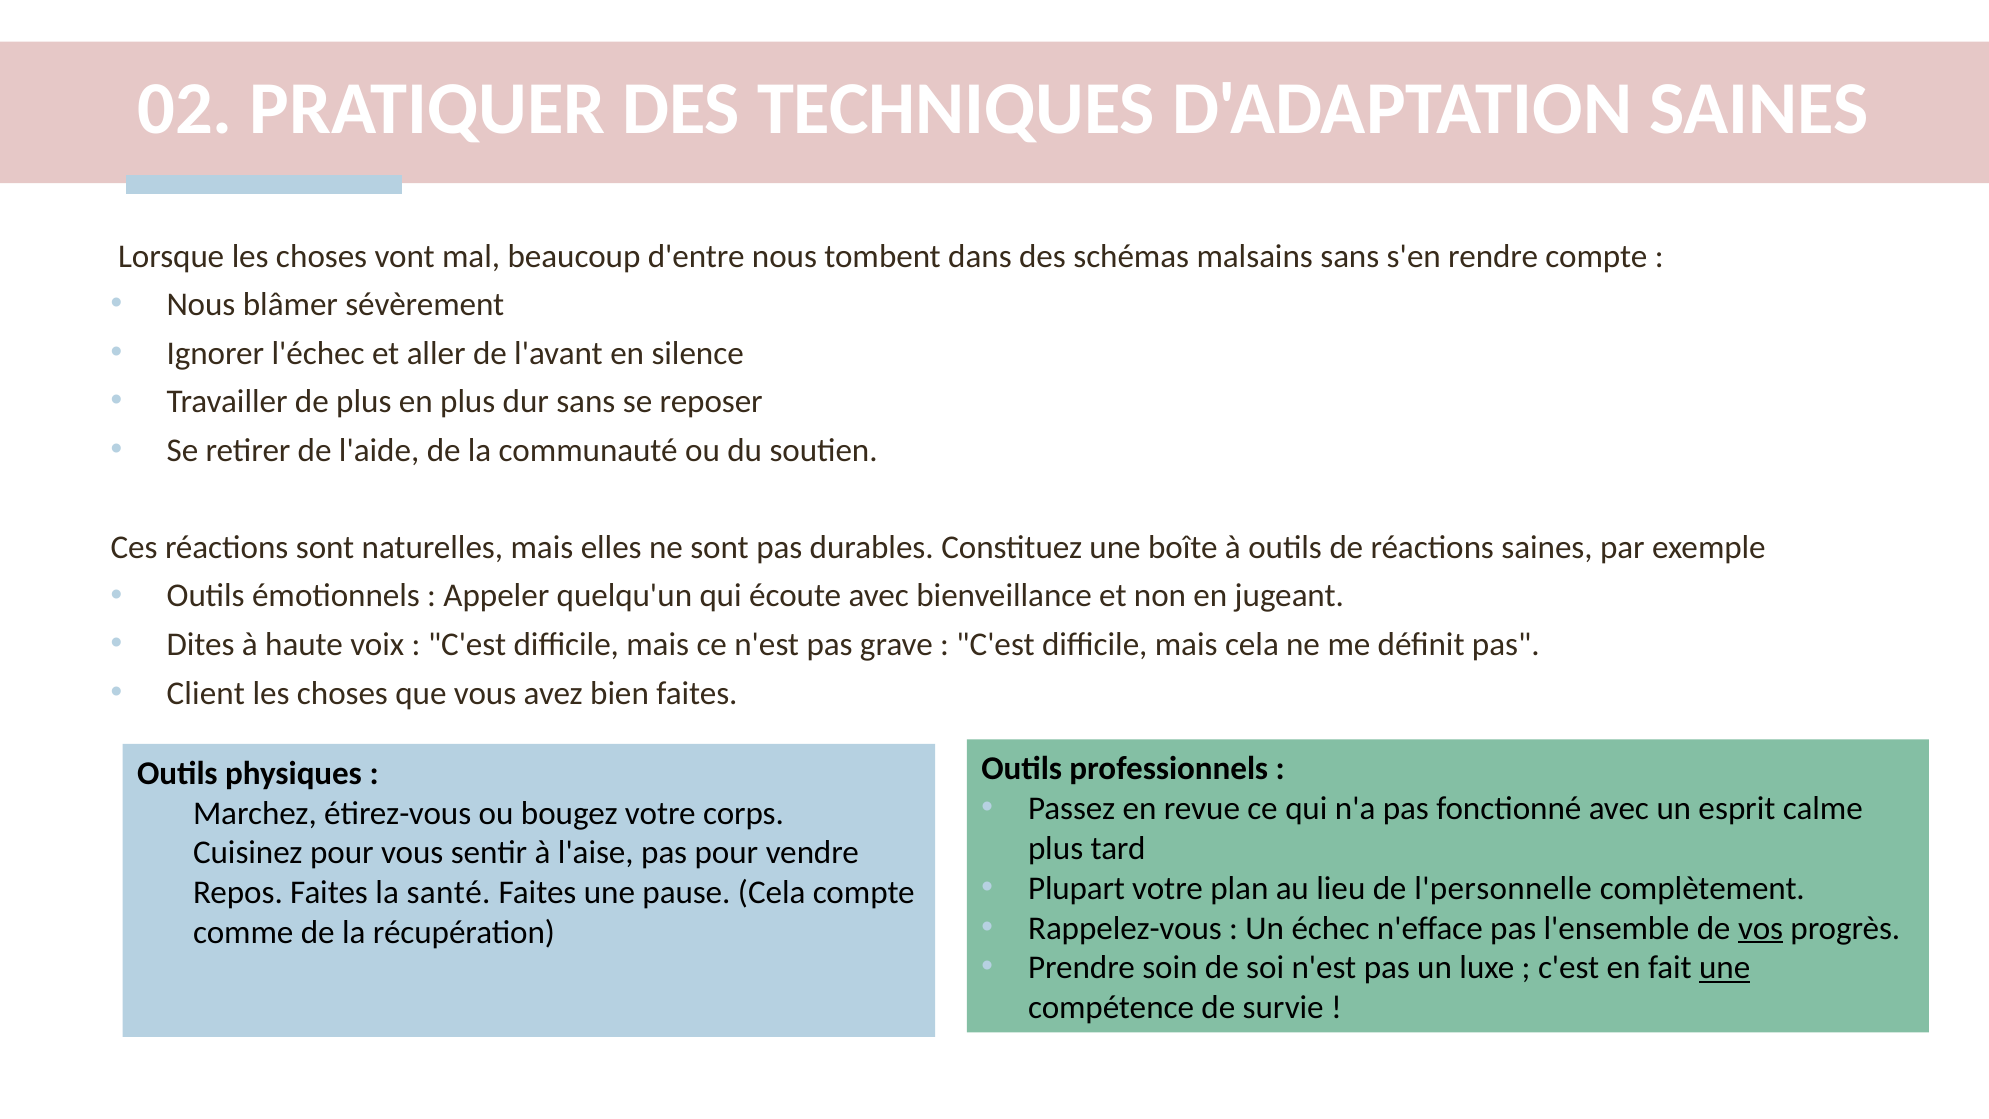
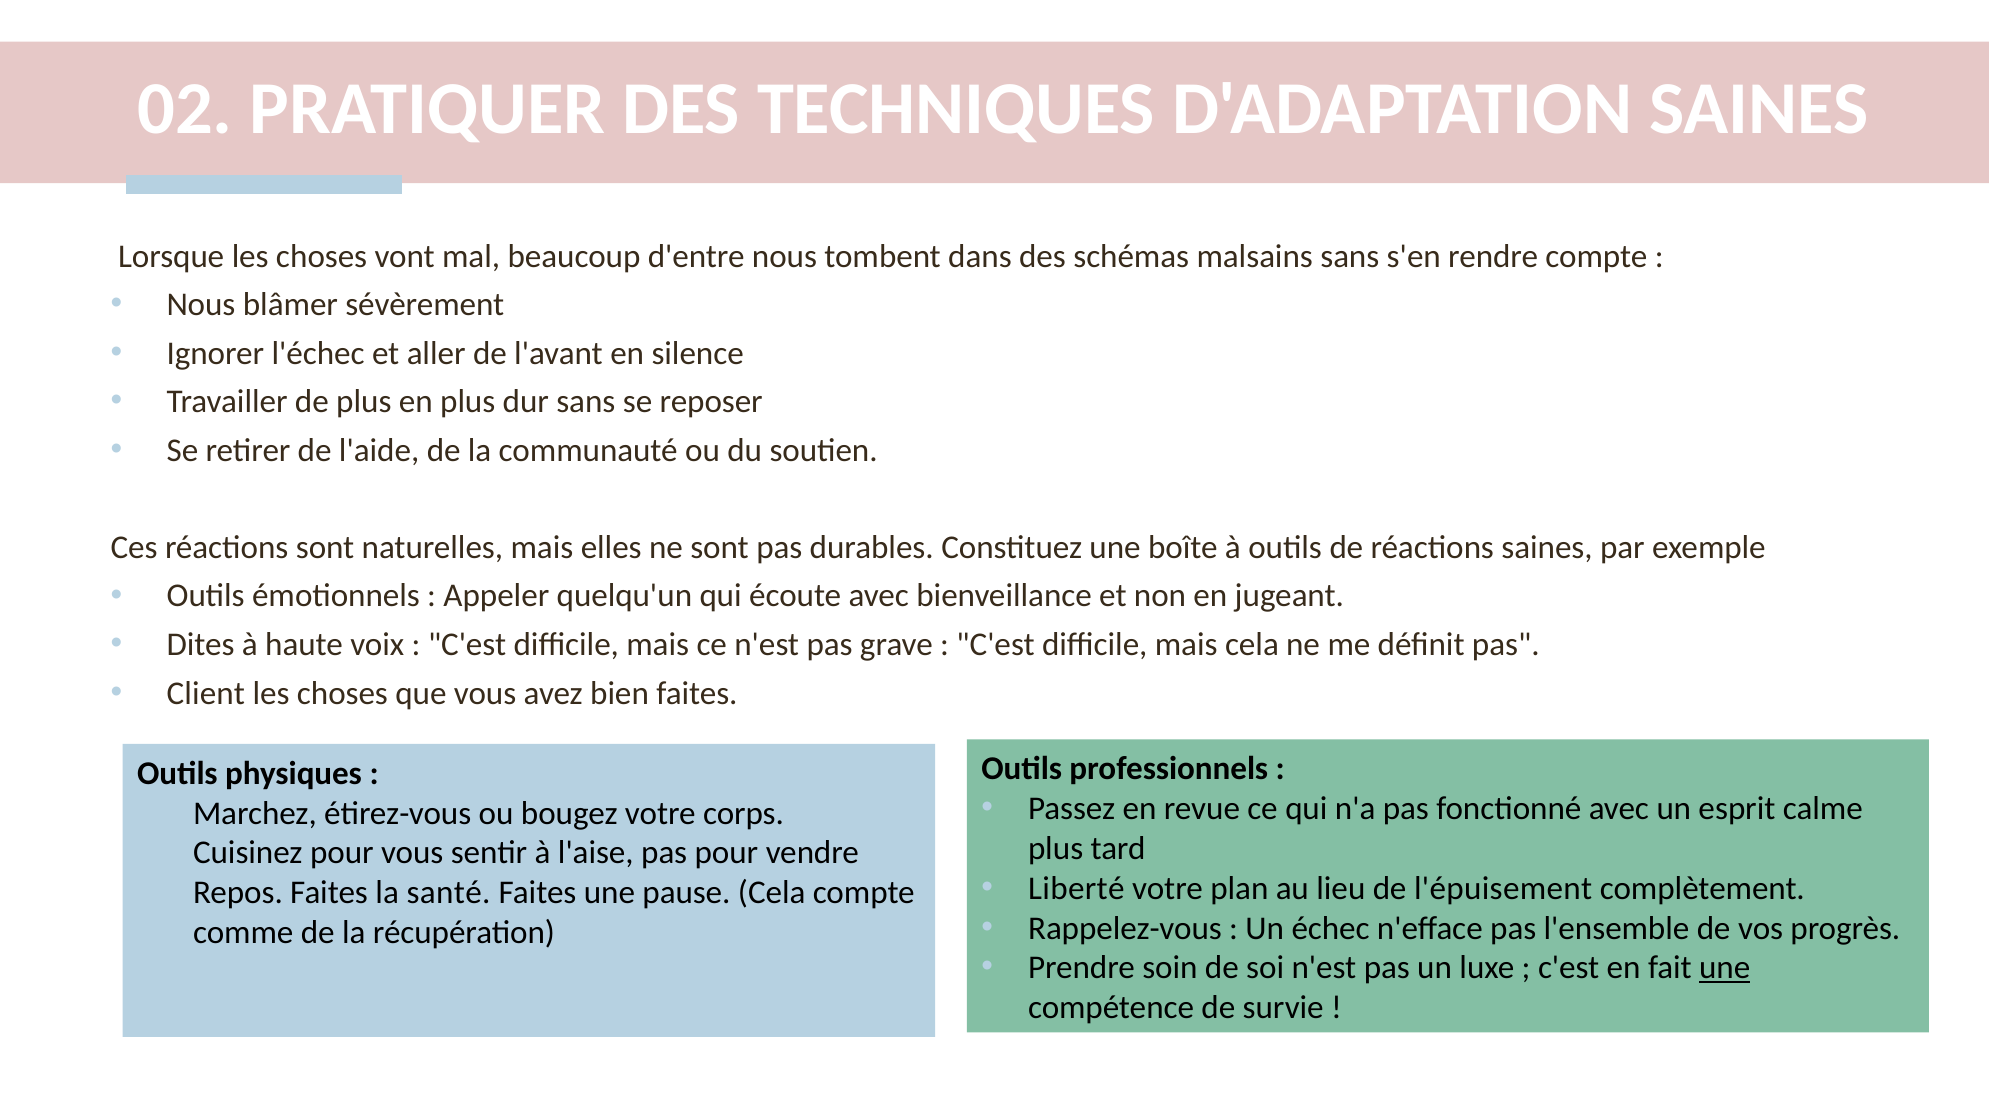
Plupart: Plupart -> Liberté
l'personnelle: l'personnelle -> l'épuisement
vos underline: present -> none
